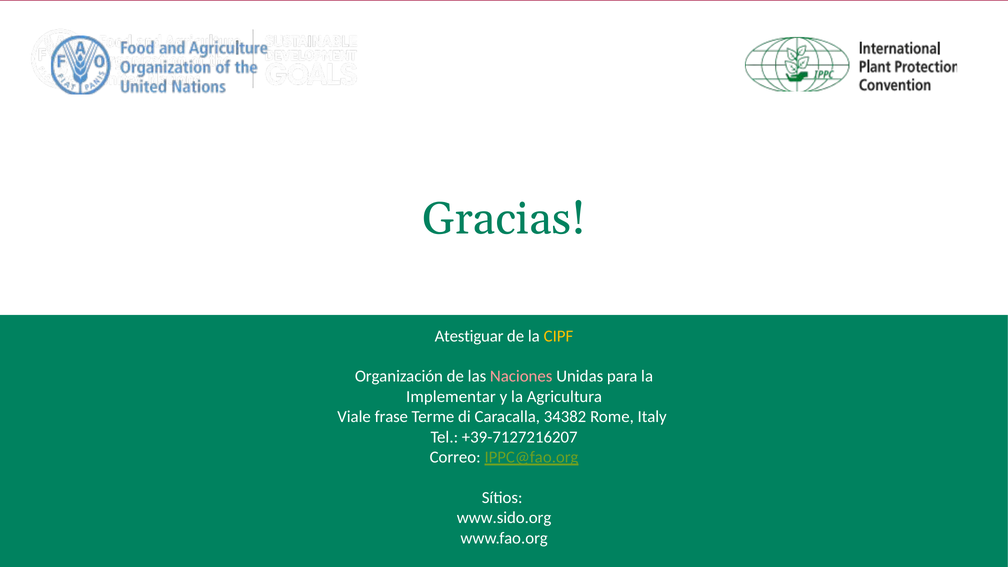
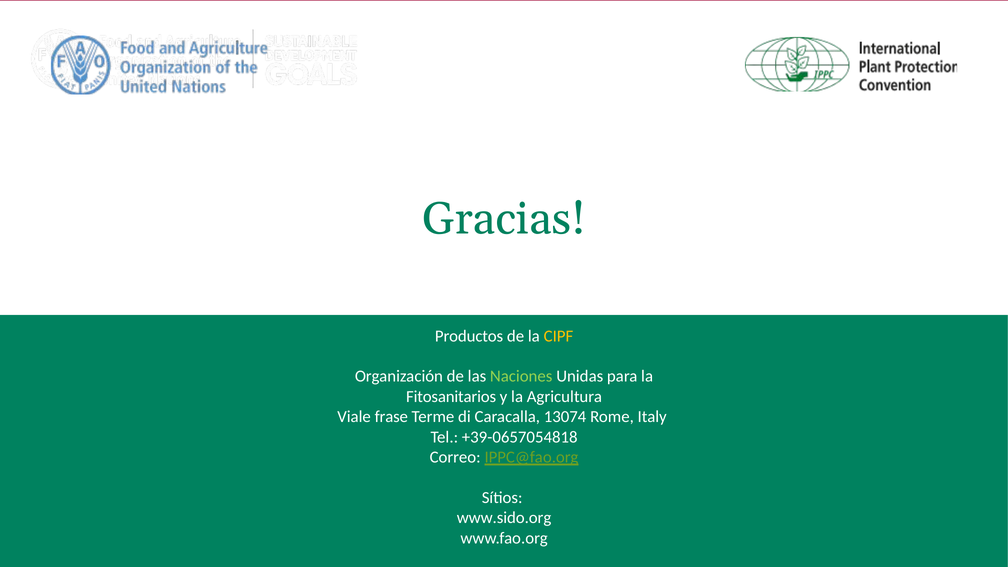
Atestiguar: Atestiguar -> Productos
Naciones colour: pink -> light green
Implementar: Implementar -> Fitosanitarios
34382: 34382 -> 13074
+39-7127216207: +39-7127216207 -> +39-0657054818
